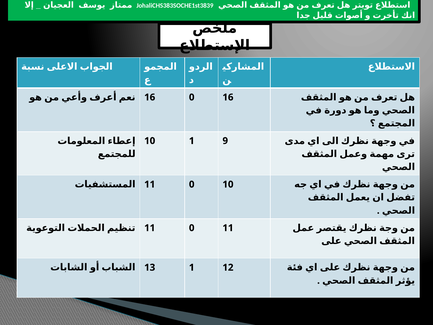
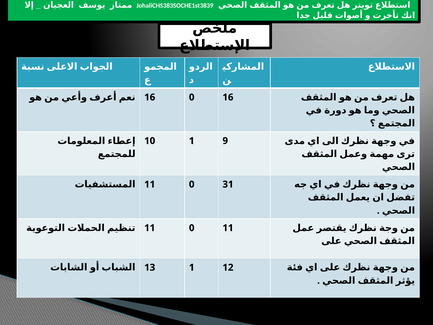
0 10: 10 -> 31
